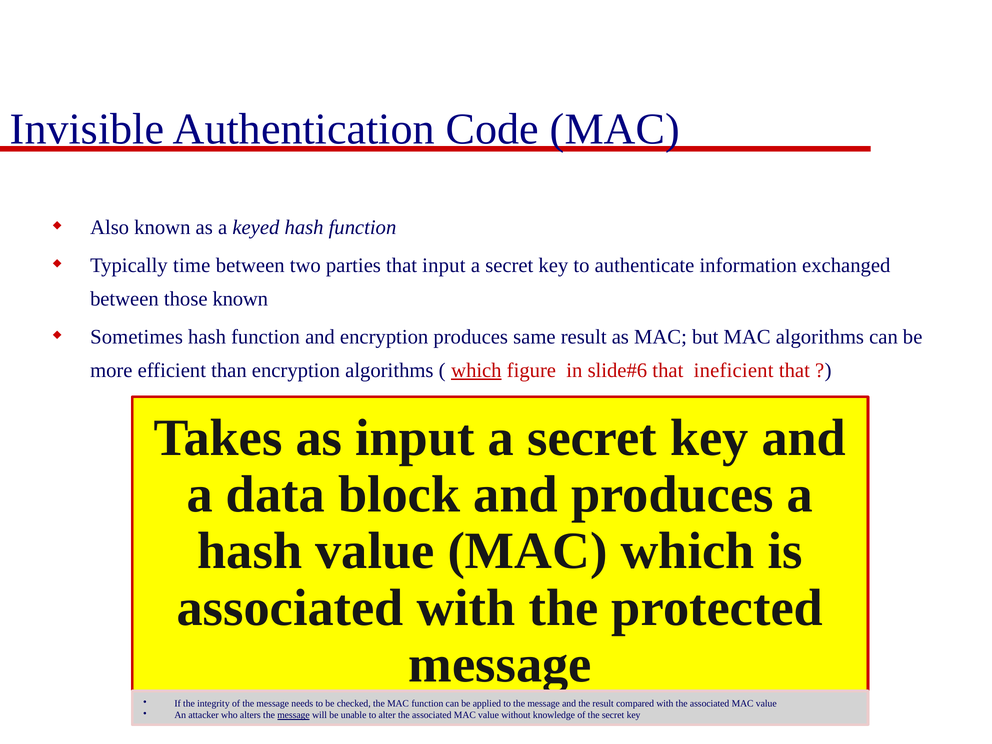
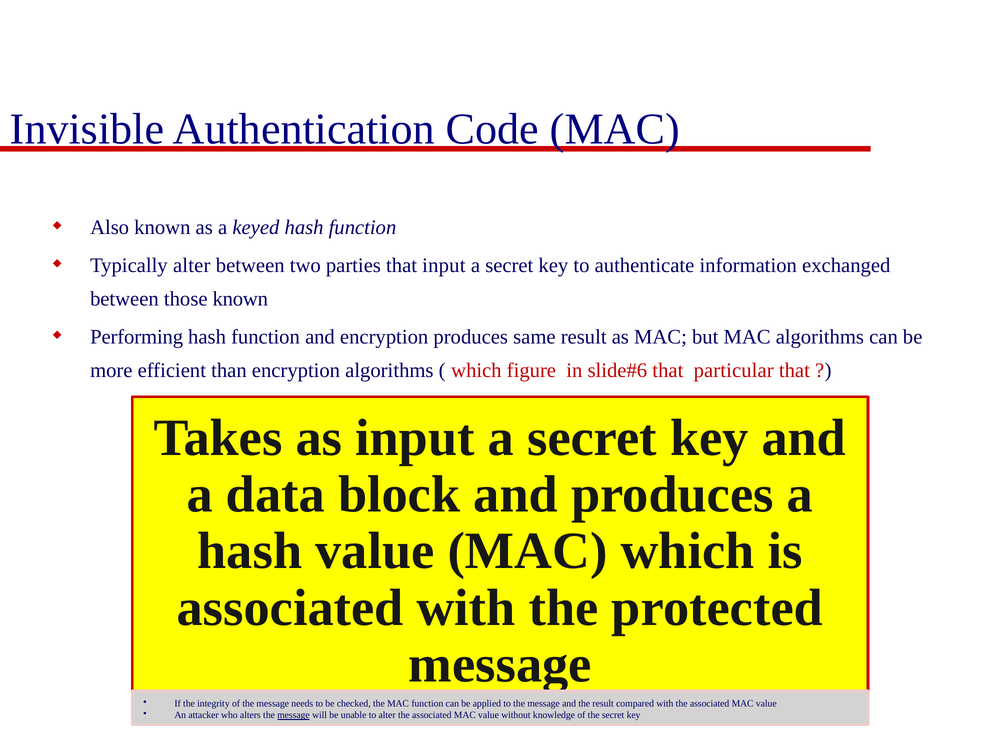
Typically time: time -> alter
Sometimes: Sometimes -> Performing
which at (476, 370) underline: present -> none
ineficient: ineficient -> particular
